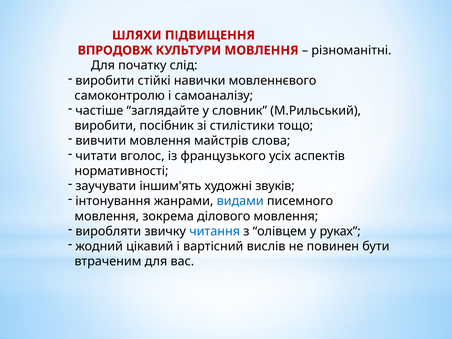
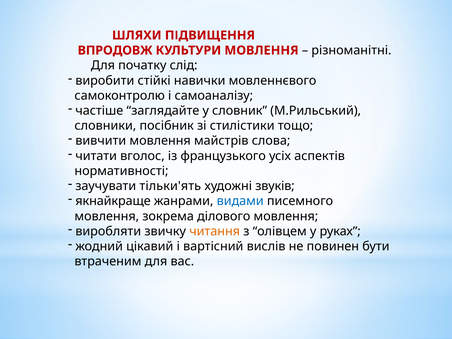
виробити at (105, 126): виробити -> словники
іншим'ять: іншим'ять -> тільки'ять
інтонування: інтонування -> якнайкраще
читання colour: blue -> orange
